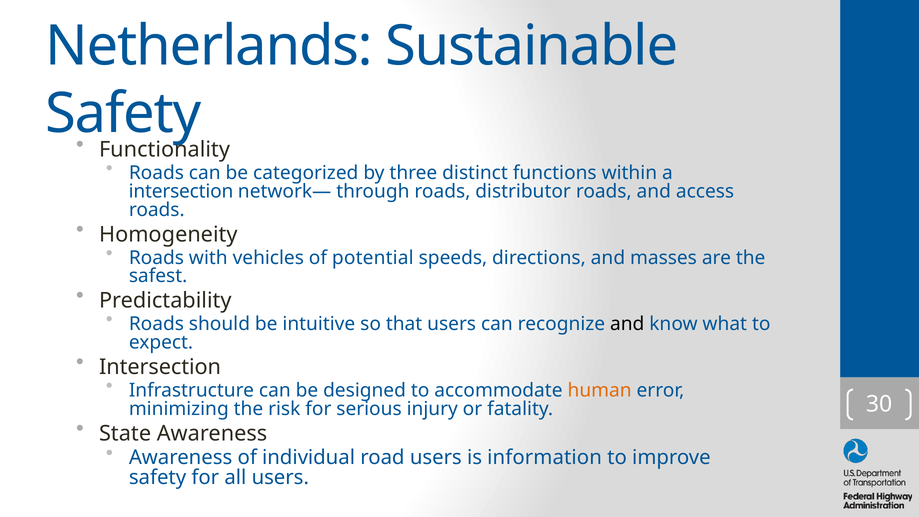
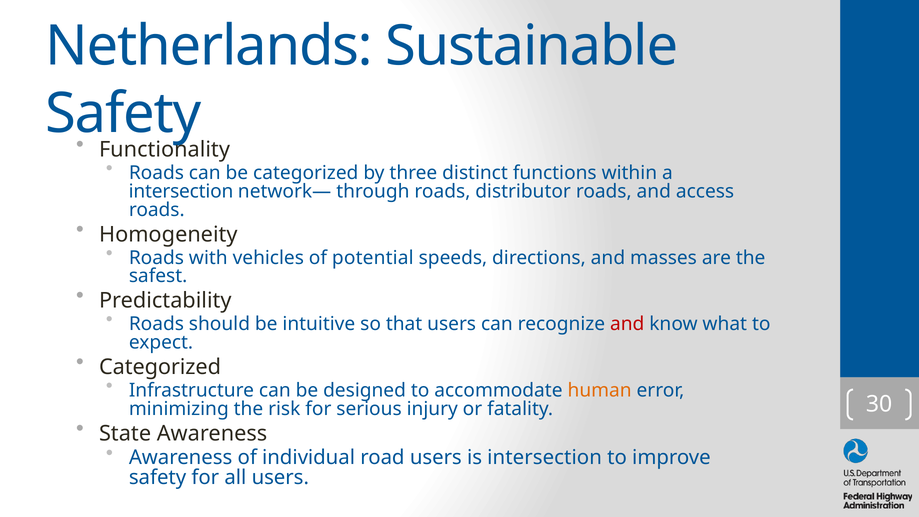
and at (627, 324) colour: black -> red
Intersection at (160, 367): Intersection -> Categorized
is information: information -> intersection
